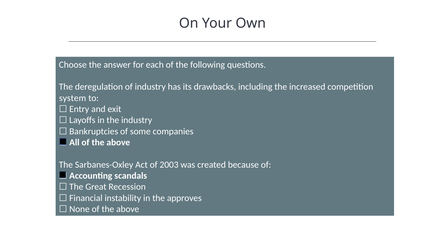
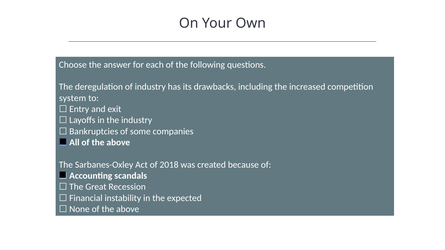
2003: 2003 -> 2018
approves: approves -> expected
